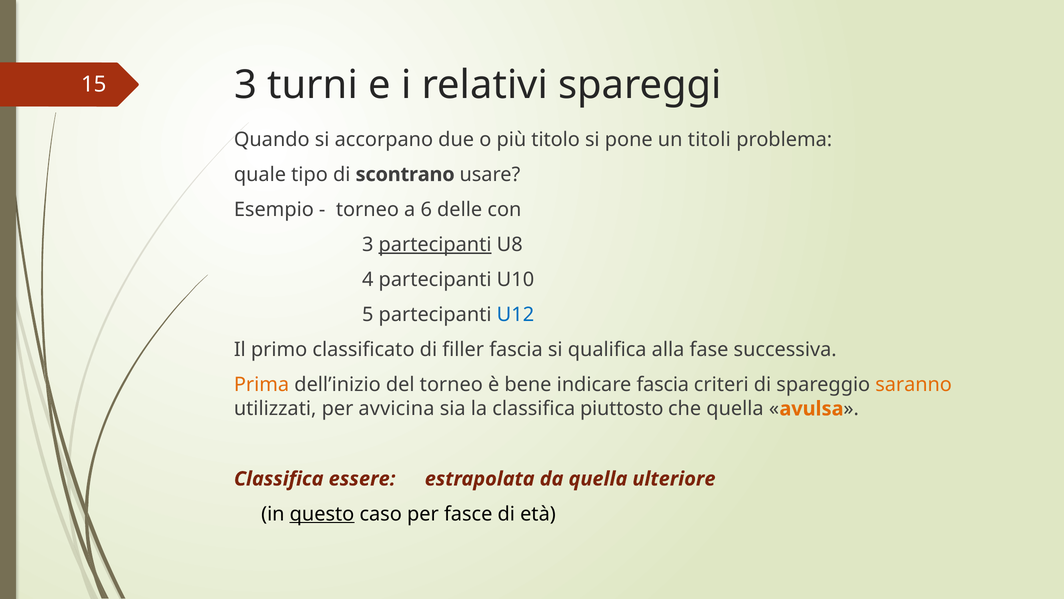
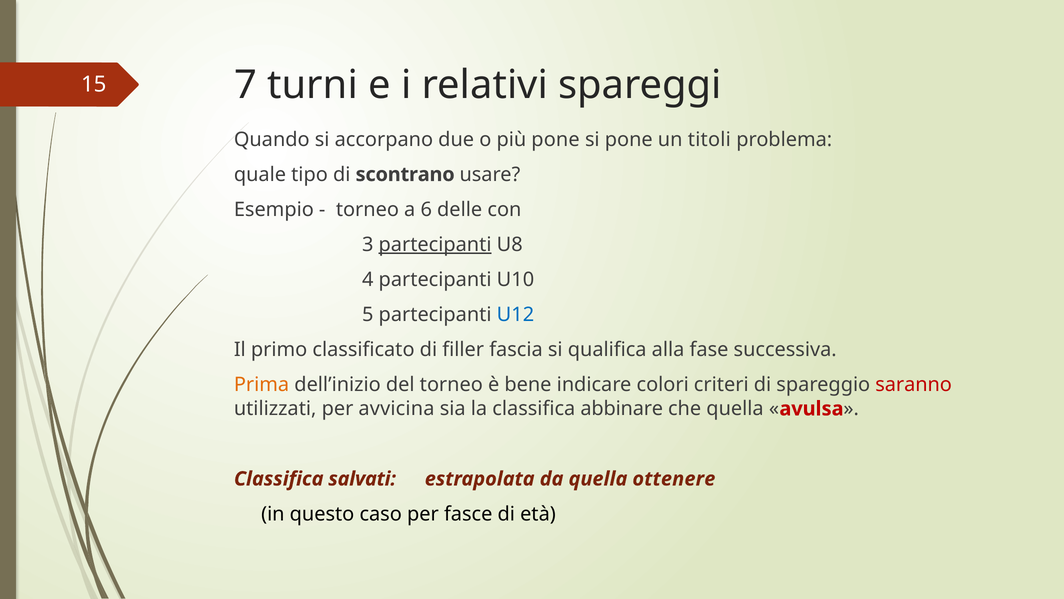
15 3: 3 -> 7
più titolo: titolo -> pone
indicare fascia: fascia -> colori
saranno colour: orange -> red
piuttosto: piuttosto -> abbinare
avulsa colour: orange -> red
essere: essere -> salvati
ulteriore: ulteriore -> ottenere
questo underline: present -> none
